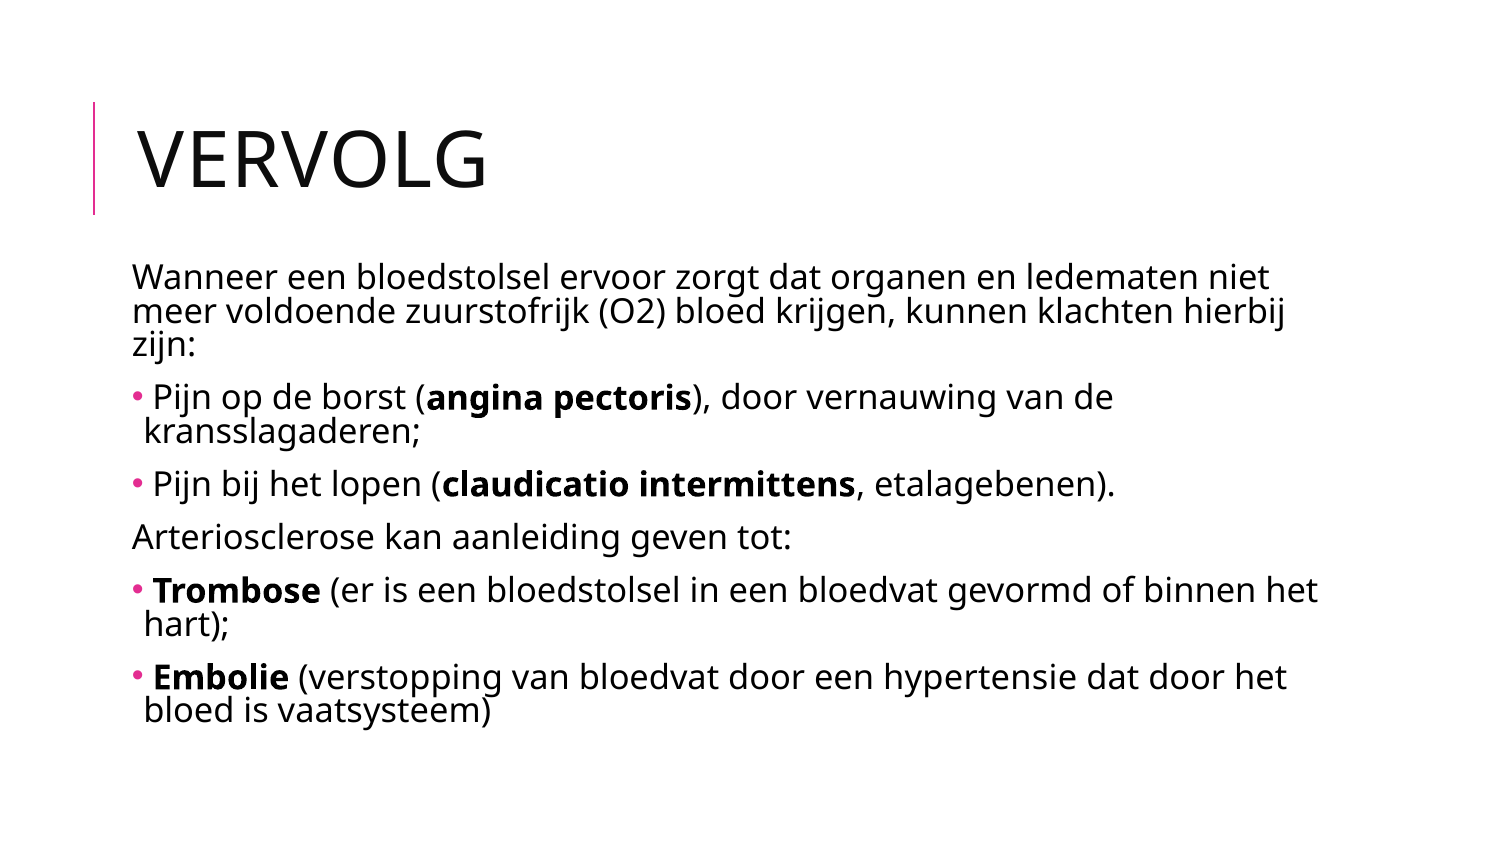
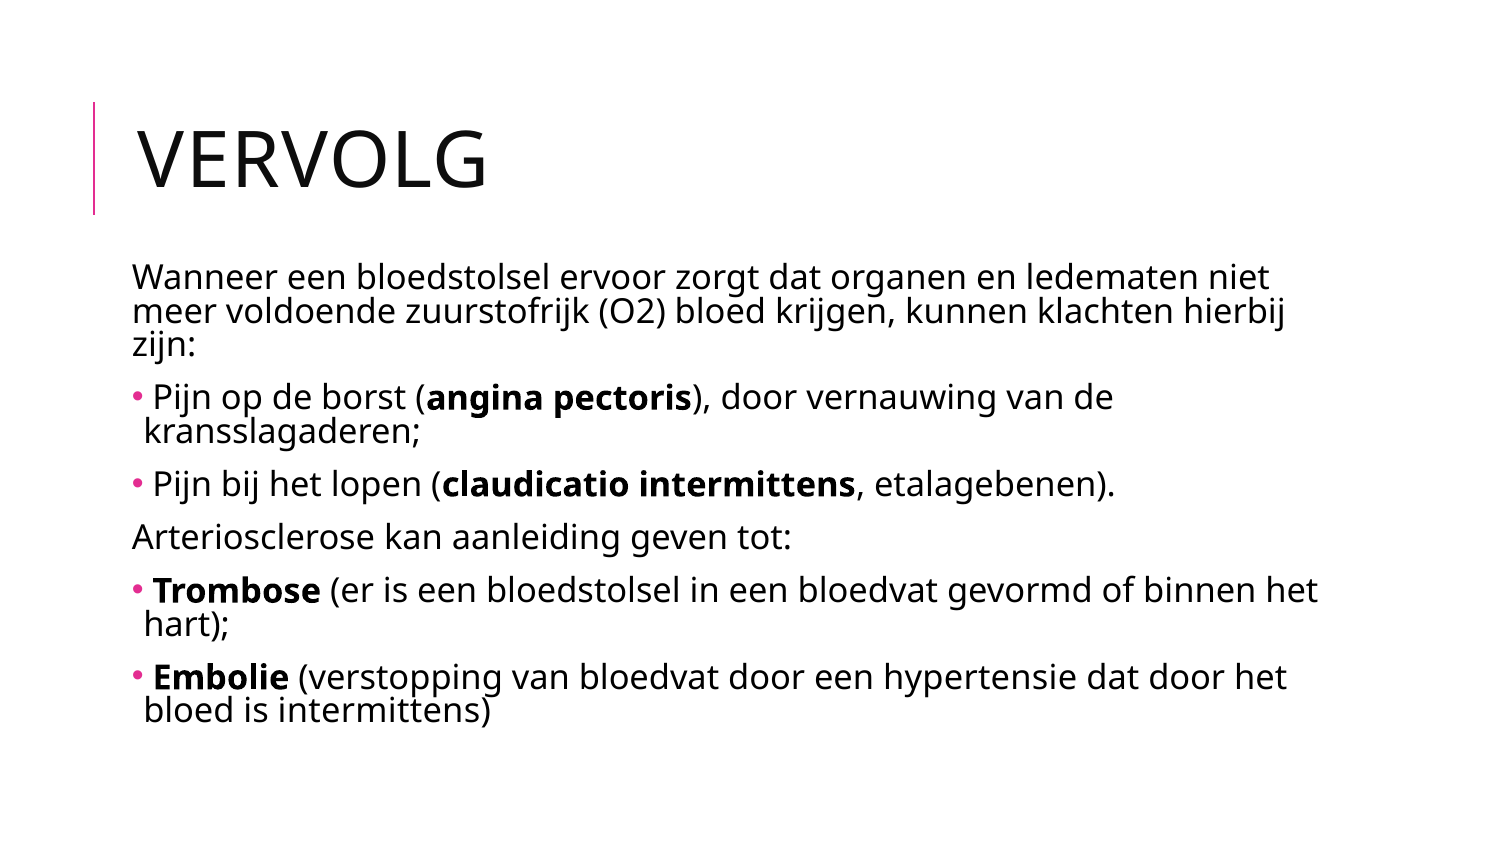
is vaatsysteem: vaatsysteem -> intermittens
